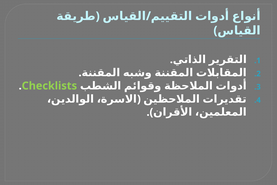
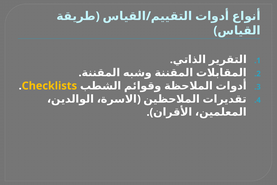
Checklists colour: light green -> yellow
